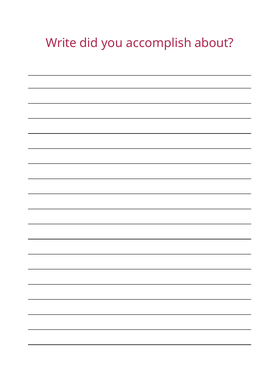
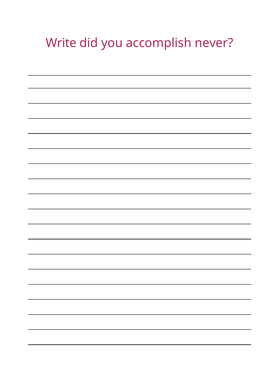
about: about -> never
